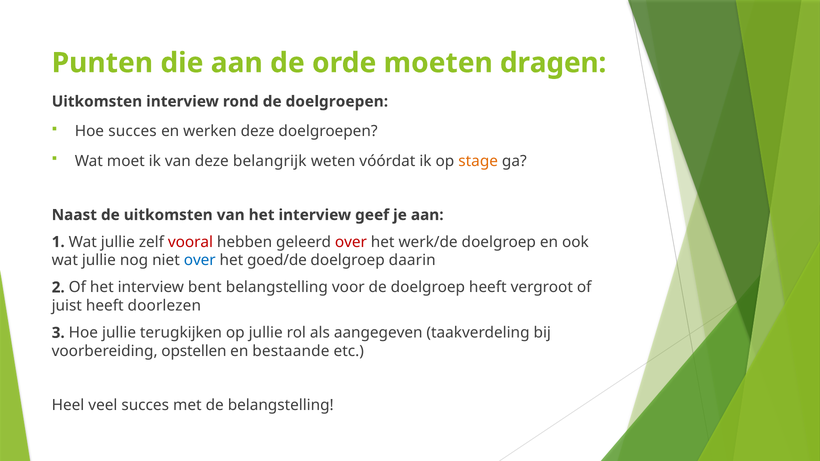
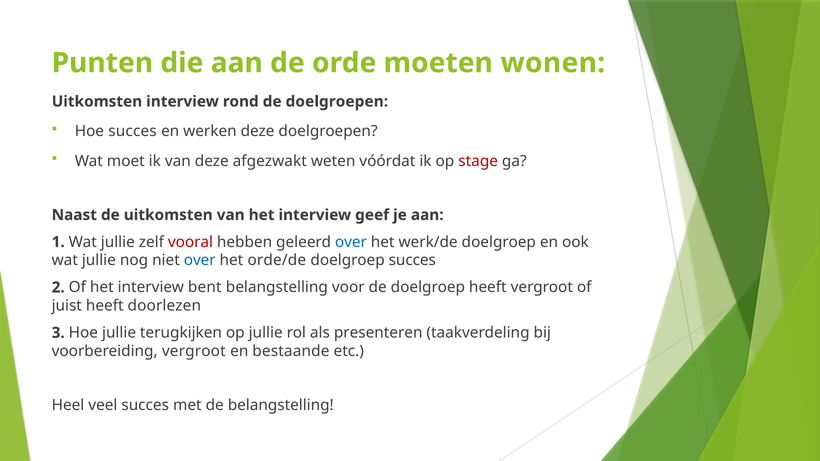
dragen: dragen -> wonen
belangrijk: belangrijk -> afgezwakt
stage colour: orange -> red
over at (351, 242) colour: red -> blue
goed/de: goed/de -> orde/de
doelgroep daarin: daarin -> succes
aangegeven: aangegeven -> presenteren
voorbereiding opstellen: opstellen -> vergroot
